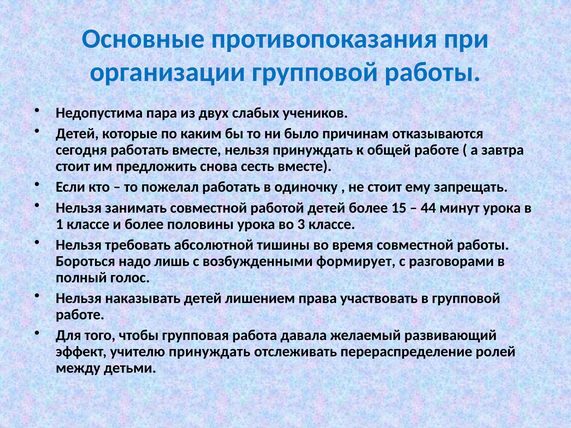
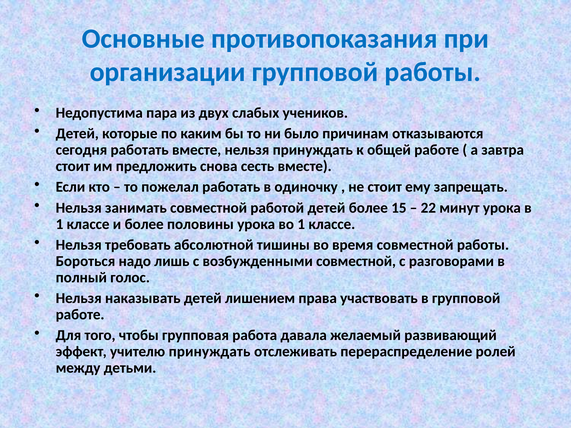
44: 44 -> 22
во 3: 3 -> 1
возбужденными формирует: формирует -> совместной
